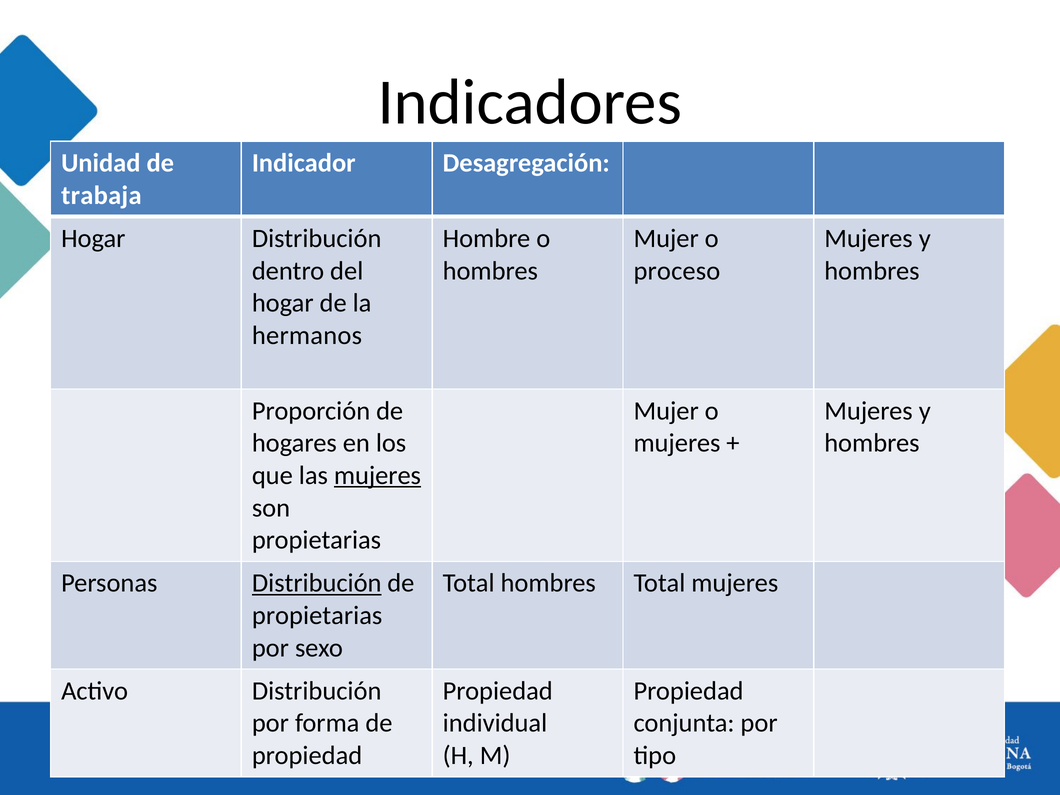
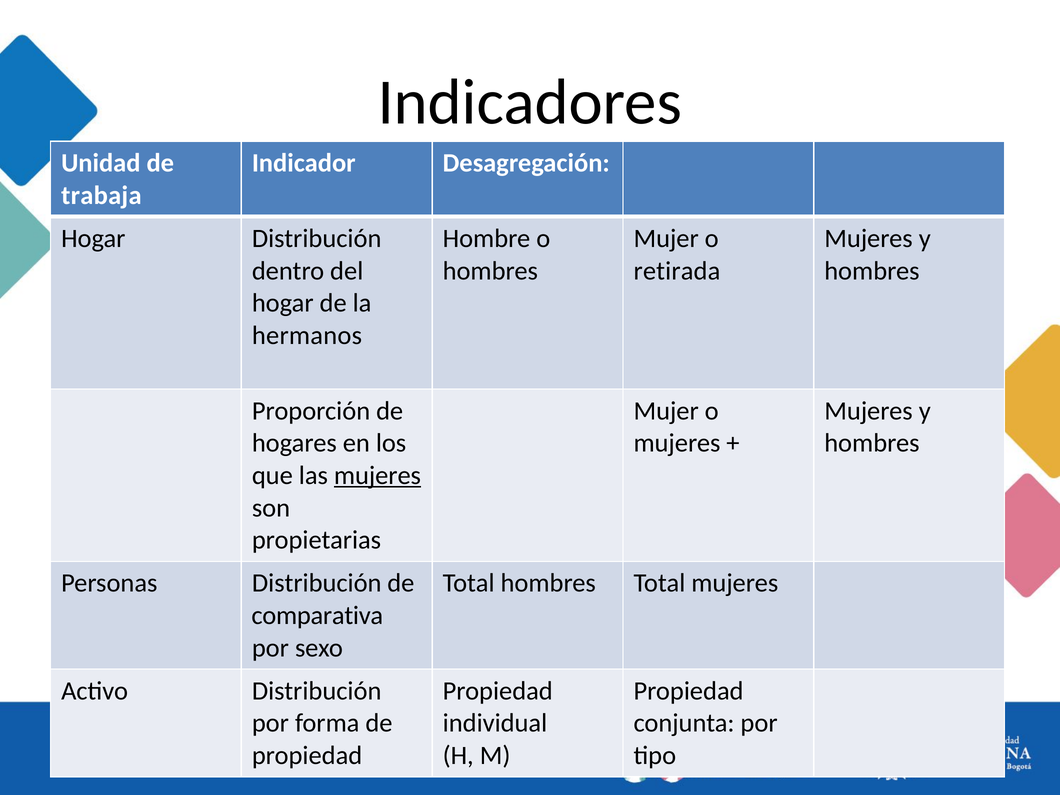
proceso: proceso -> retirada
Distribución at (317, 583) underline: present -> none
propietarias at (317, 616): propietarias -> comparativa
